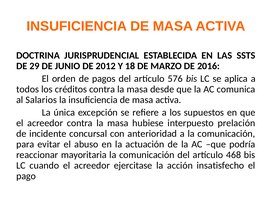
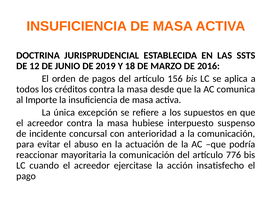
29: 29 -> 12
2012: 2012 -> 2019
576: 576 -> 156
Salarios: Salarios -> Importe
prelación: prelación -> suspenso
468: 468 -> 776
